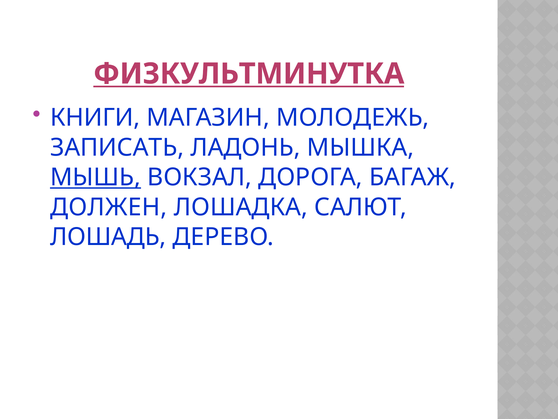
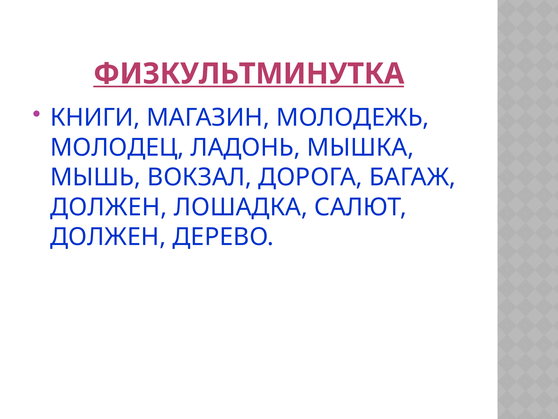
ЗАПИСАТЬ: ЗАПИСАТЬ -> МОЛОДЕЦ
МЫШЬ underline: present -> none
ЛОШАДЬ at (108, 237): ЛОШАДЬ -> ДОЛЖЕН
